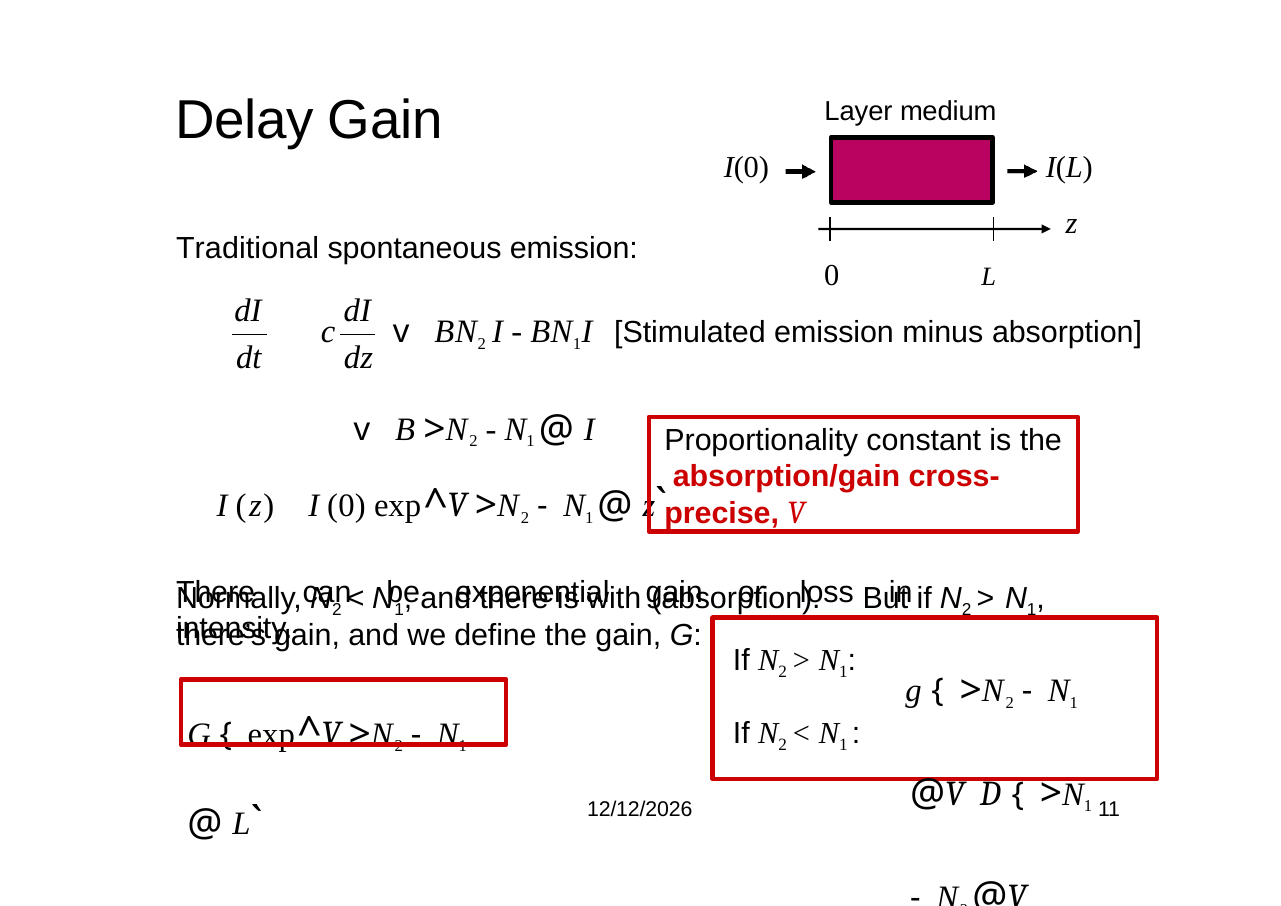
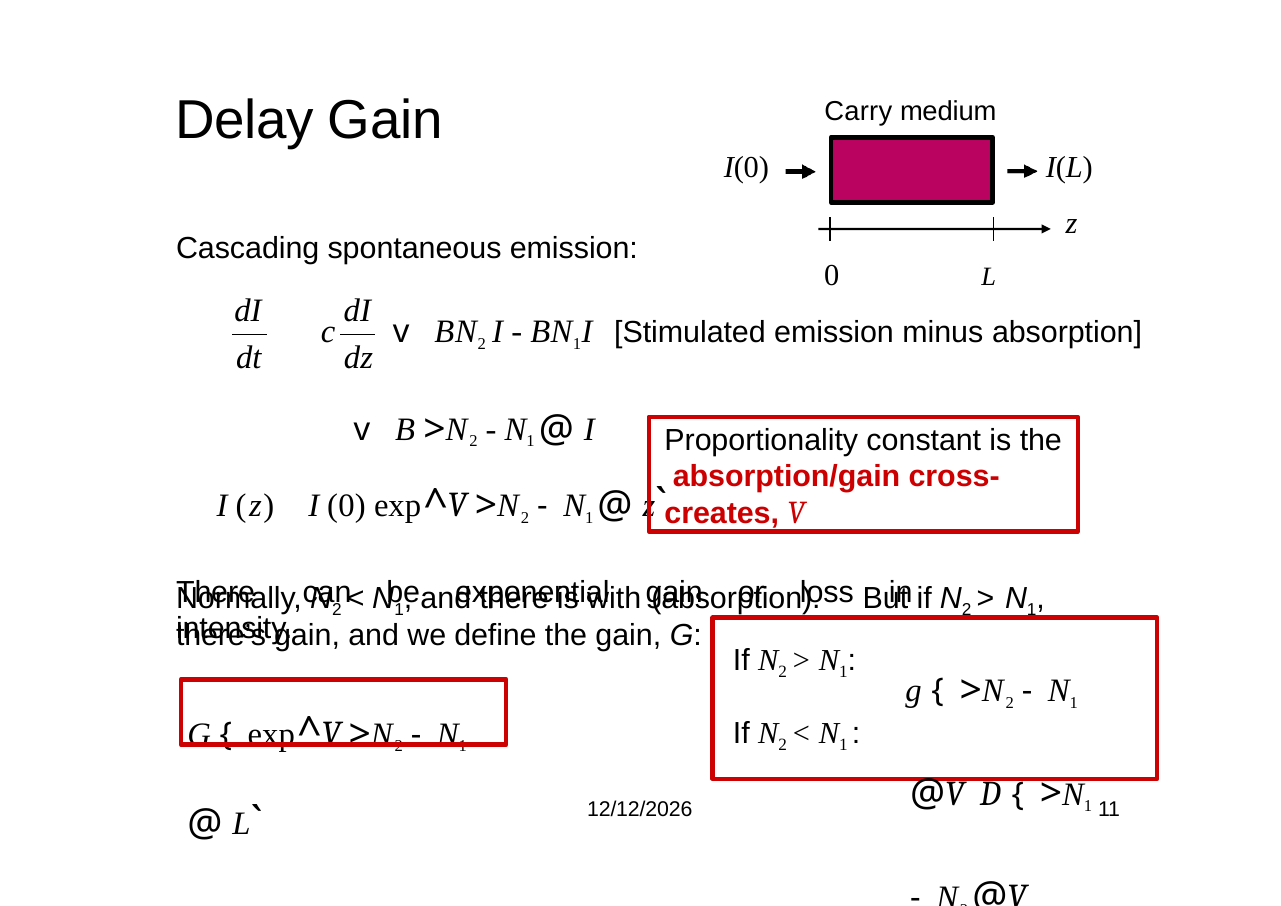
Layer: Layer -> Carry
Traditional: Traditional -> Cascading
precise: precise -> creates
